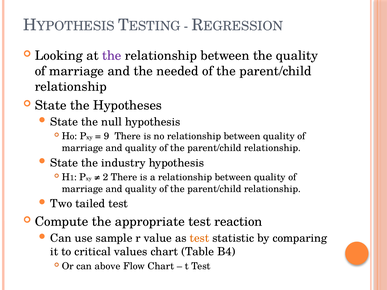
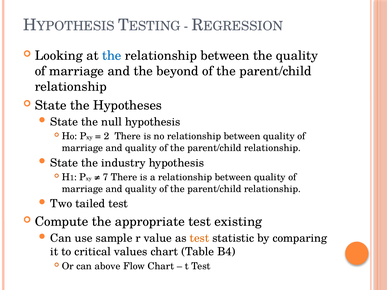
the at (112, 56) colour: purple -> blue
needed: needed -> beyond
9: 9 -> 2
2: 2 -> 7
reaction: reaction -> existing
